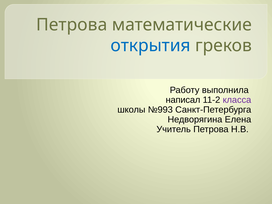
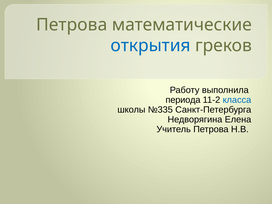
написал: написал -> периода
класса colour: purple -> blue
№993: №993 -> №335
